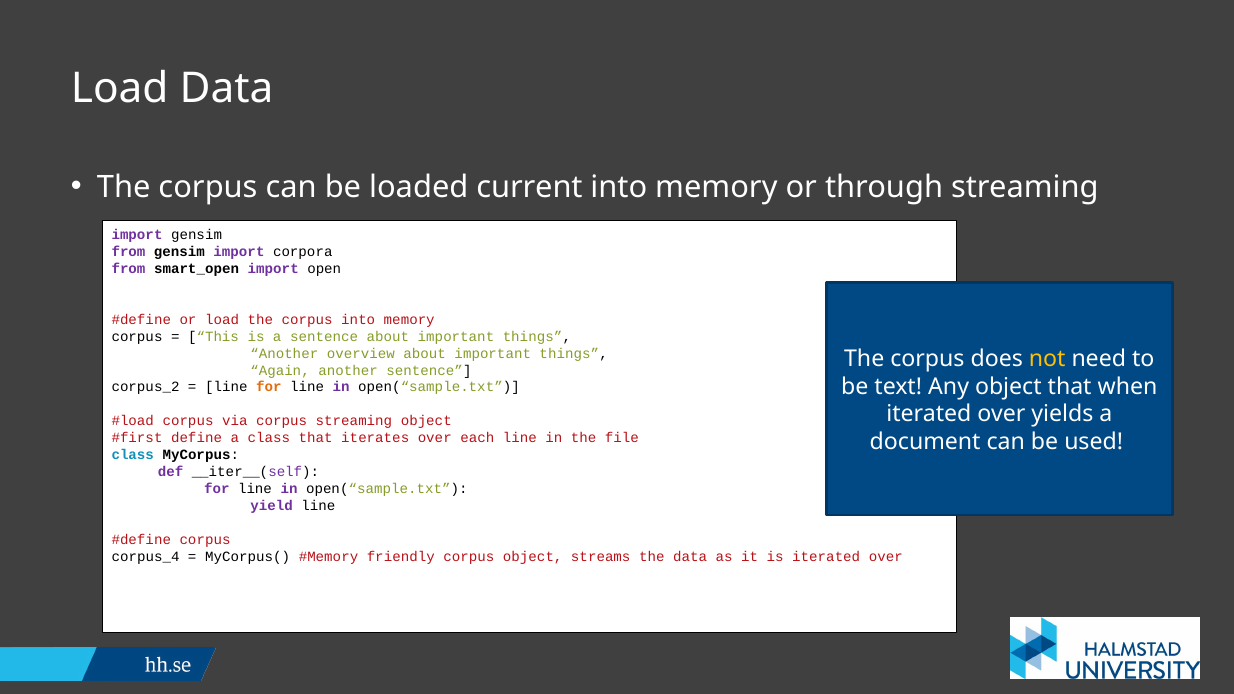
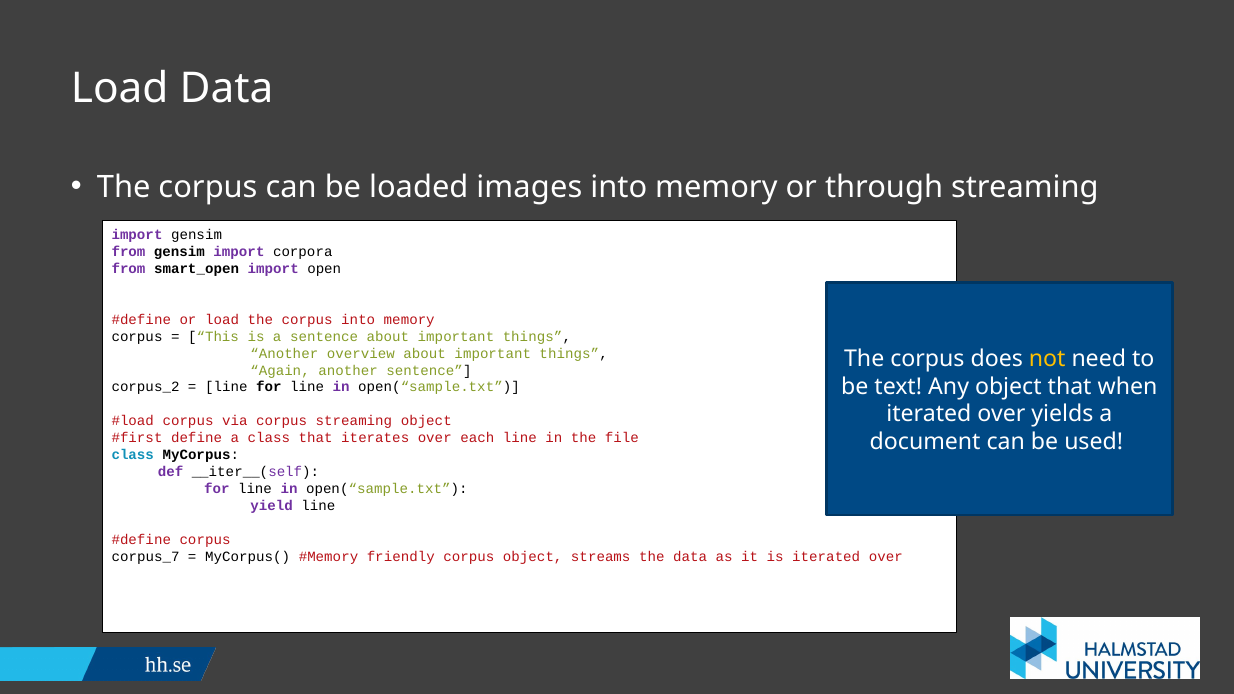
current: current -> images
for at (269, 387) colour: orange -> black
corpus_4: corpus_4 -> corpus_7
